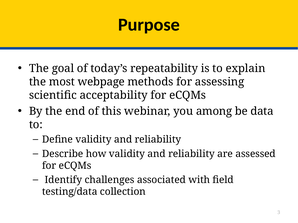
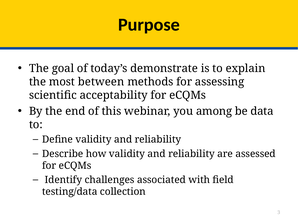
repeatability: repeatability -> demonstrate
webpage: webpage -> between
